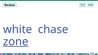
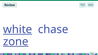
white underline: none -> present
